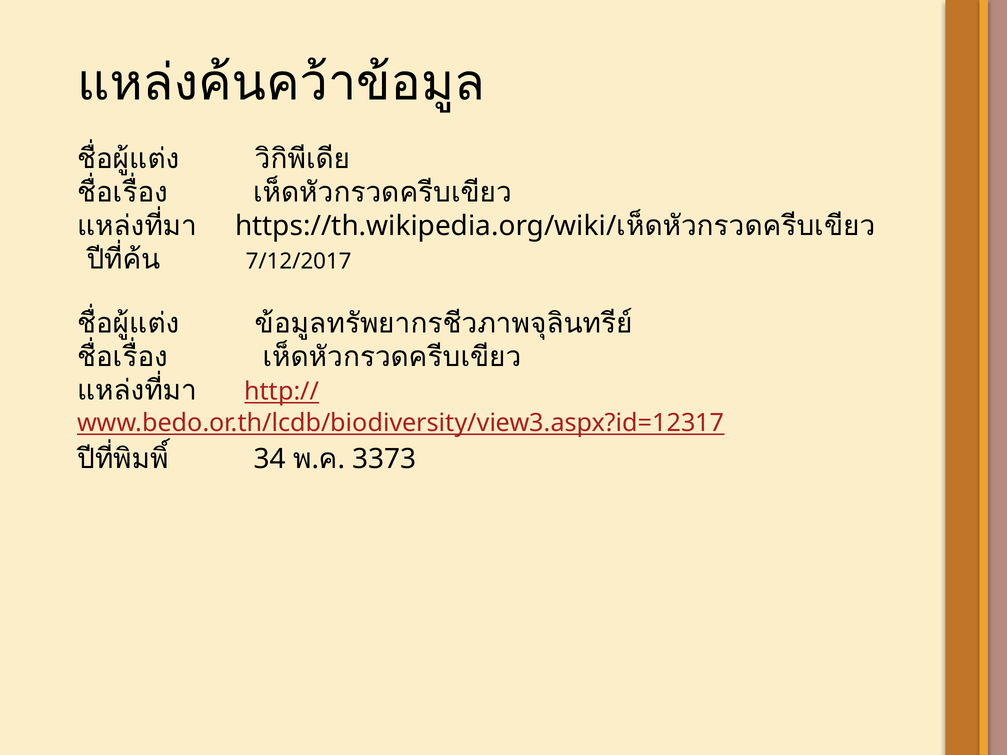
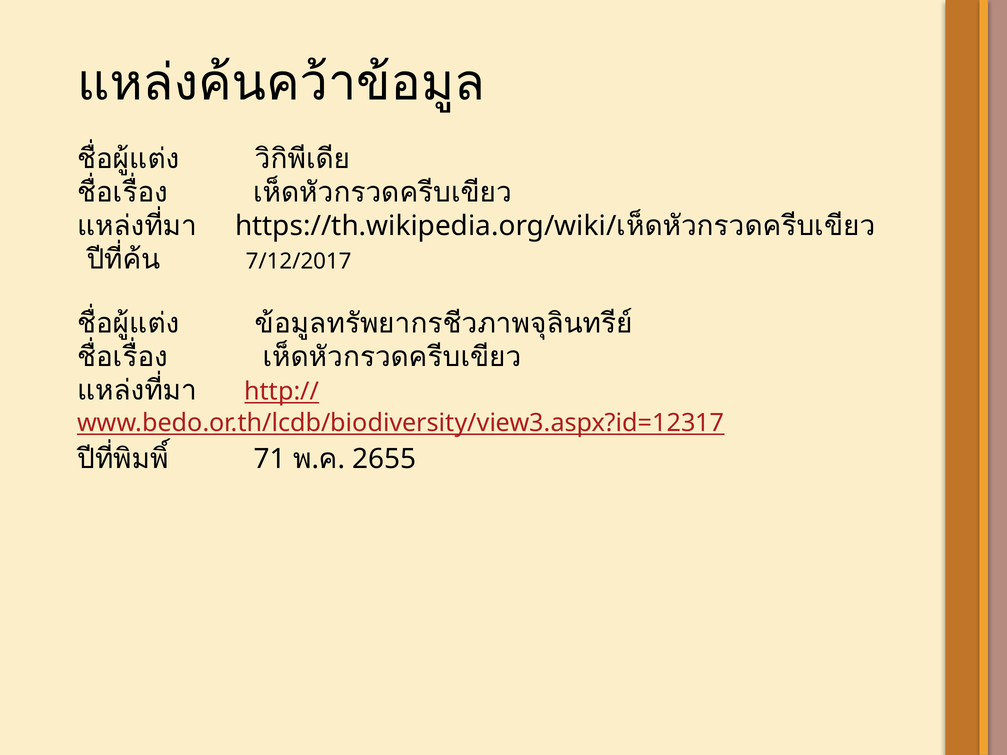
34: 34 -> 71
3373: 3373 -> 2655
